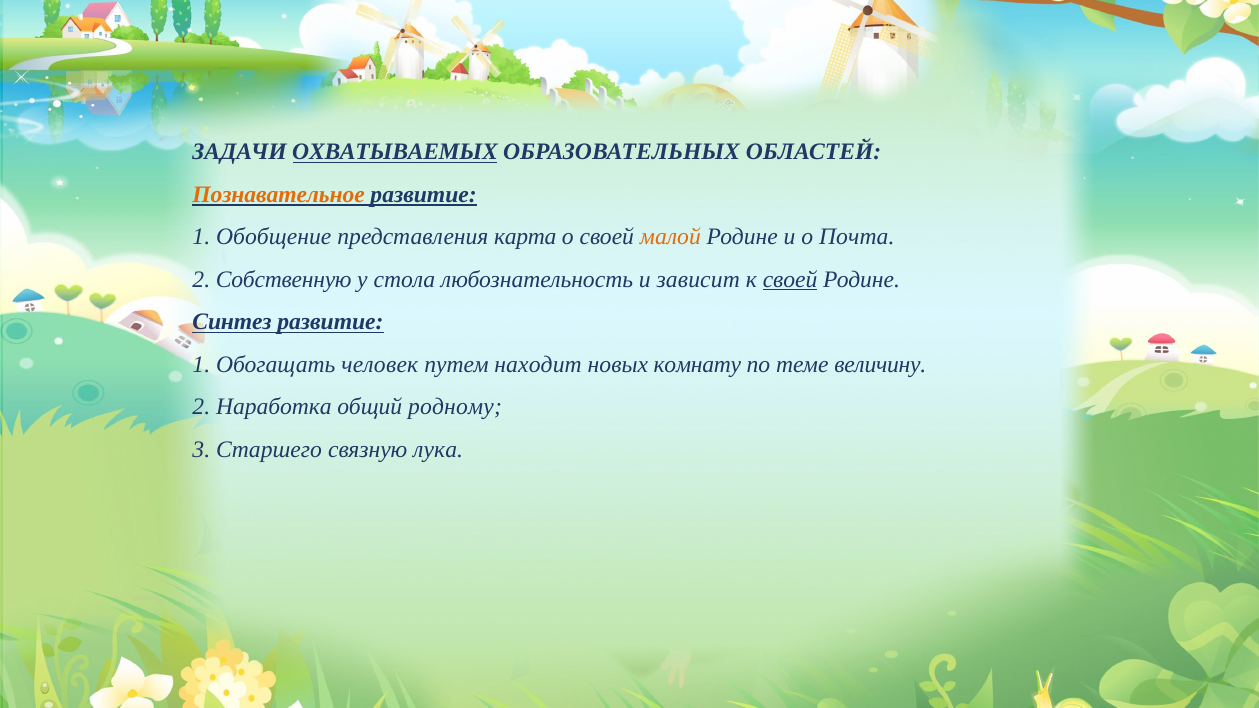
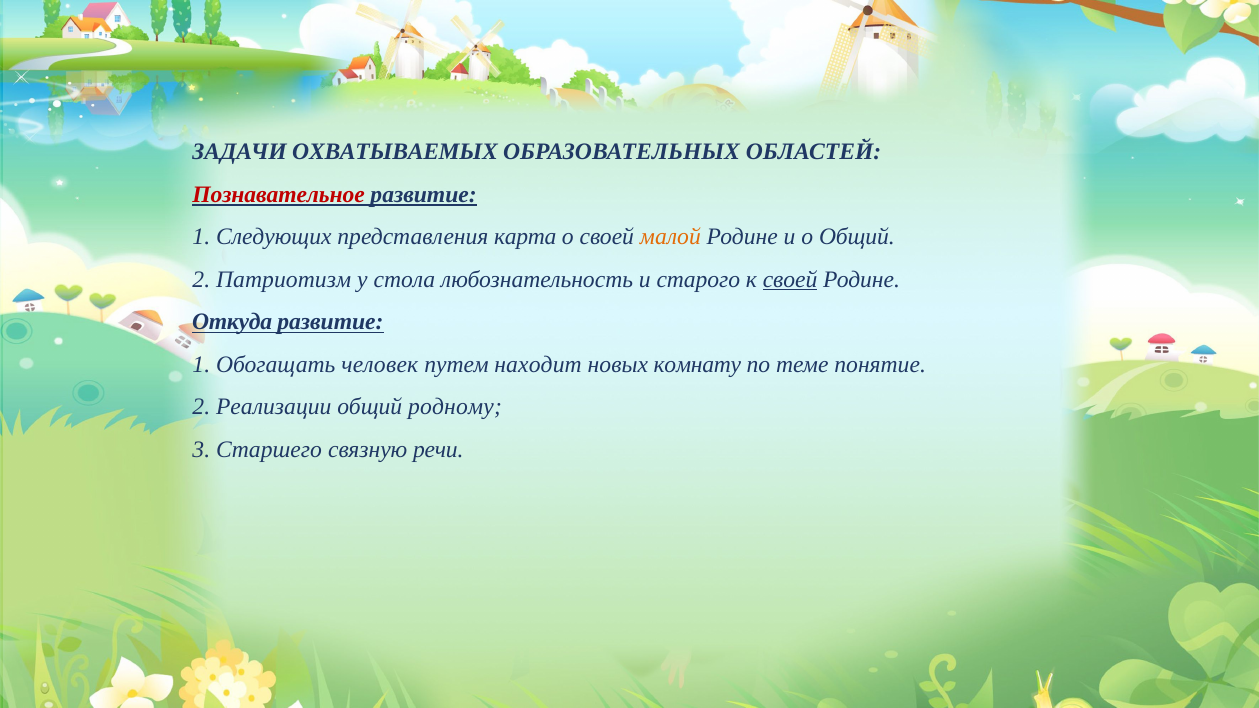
ОХВАТЫВАЕМЫХ underline: present -> none
Познавательное colour: orange -> red
Обобщение: Обобщение -> Следующих
о Почта: Почта -> Общий
Собственную: Собственную -> Патриотизм
зависит: зависит -> старого
Синтез: Синтез -> Откуда
величину: величину -> понятие
Наработка: Наработка -> Реализации
лука: лука -> речи
